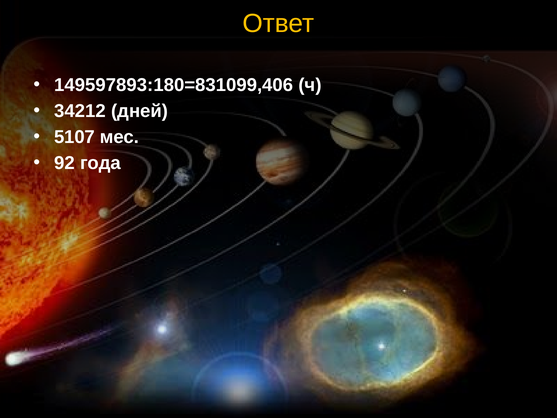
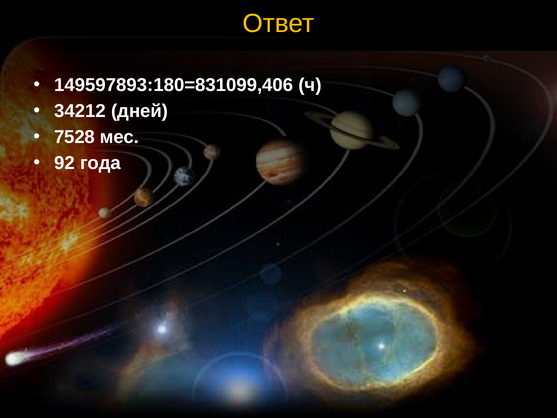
5107: 5107 -> 7528
